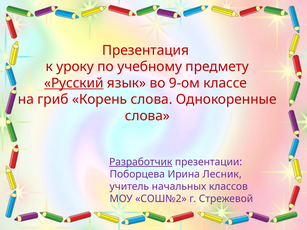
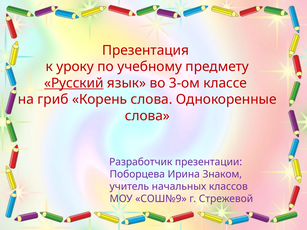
9-ом: 9-ом -> 3-ом
Разработчик underline: present -> none
Лесник: Лесник -> Знаком
СОШ№2: СОШ№2 -> СОШ№9
